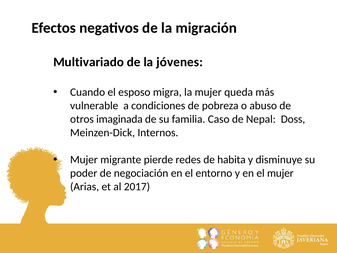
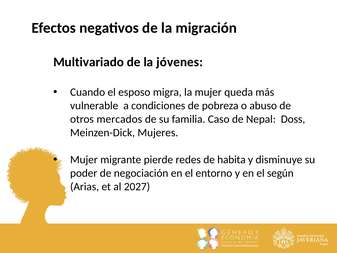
imaginada: imaginada -> mercados
Internos: Internos -> Mujeres
el mujer: mujer -> según
2017: 2017 -> 2027
